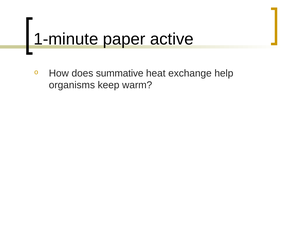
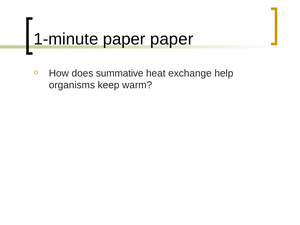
paper active: active -> paper
